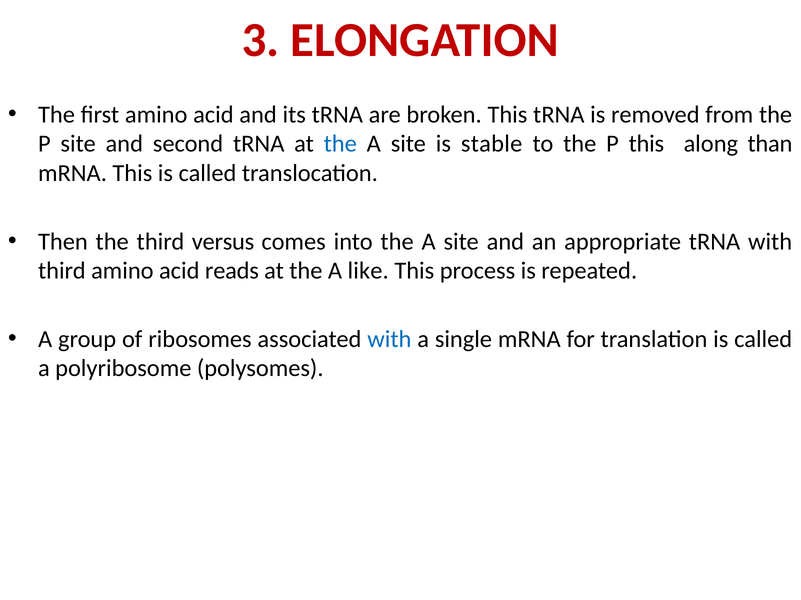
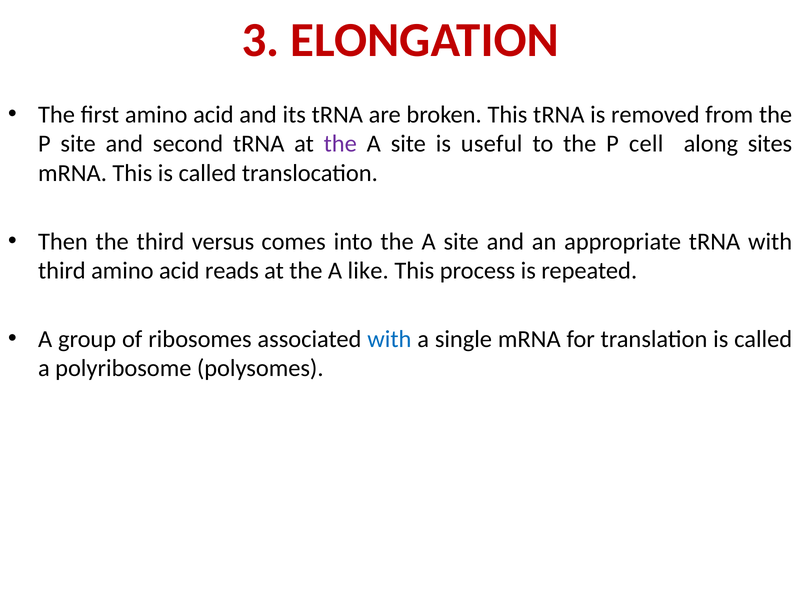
the at (340, 144) colour: blue -> purple
stable: stable -> useful
P this: this -> cell
than: than -> sites
